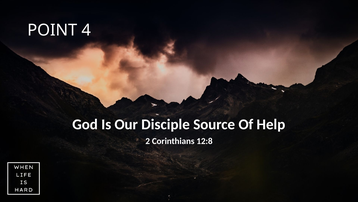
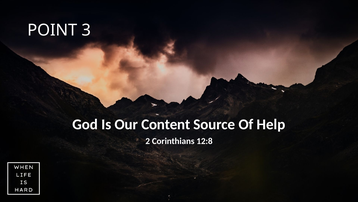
4: 4 -> 3
Disciple: Disciple -> Content
